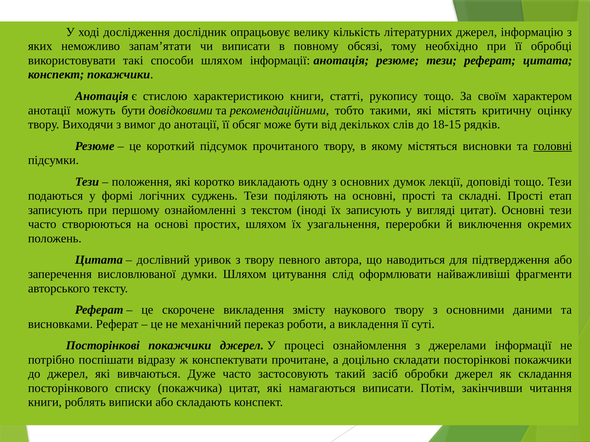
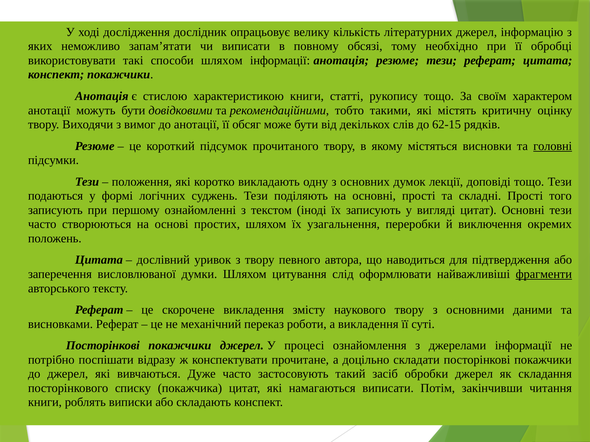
18-15: 18-15 -> 62-15
етап: етап -> того
фрагменти underline: none -> present
